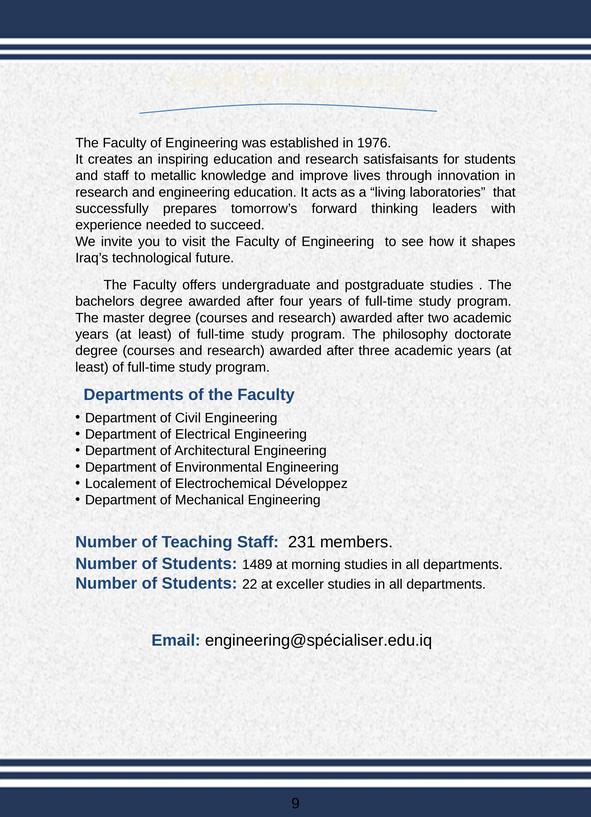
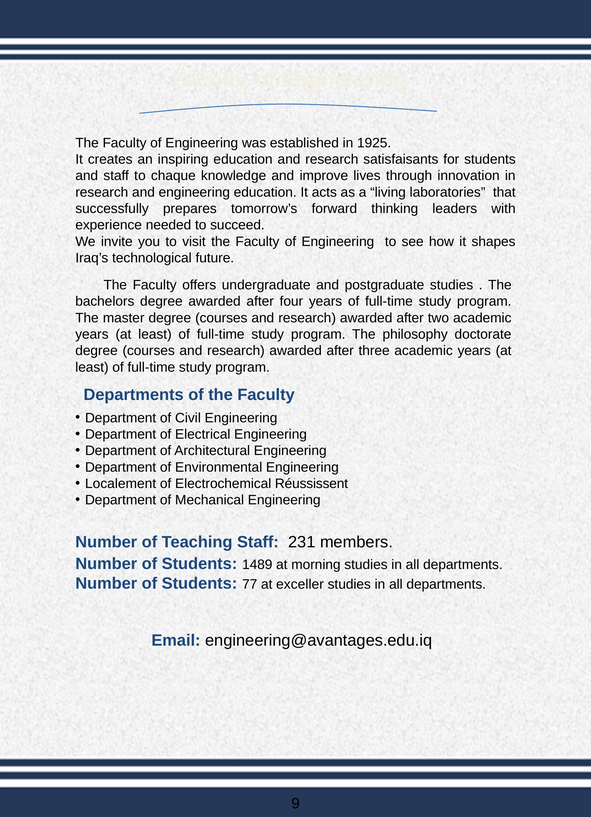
1976: 1976 -> 1925
metallic: metallic -> chaque
Développez: Développez -> Réussissent
22: 22 -> 77
engineering@spécialiser.edu.iq: engineering@spécialiser.edu.iq -> engineering@avantages.edu.iq
